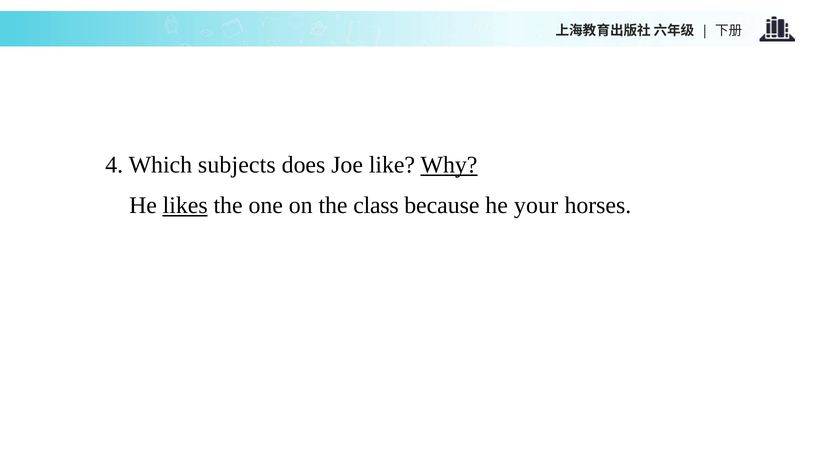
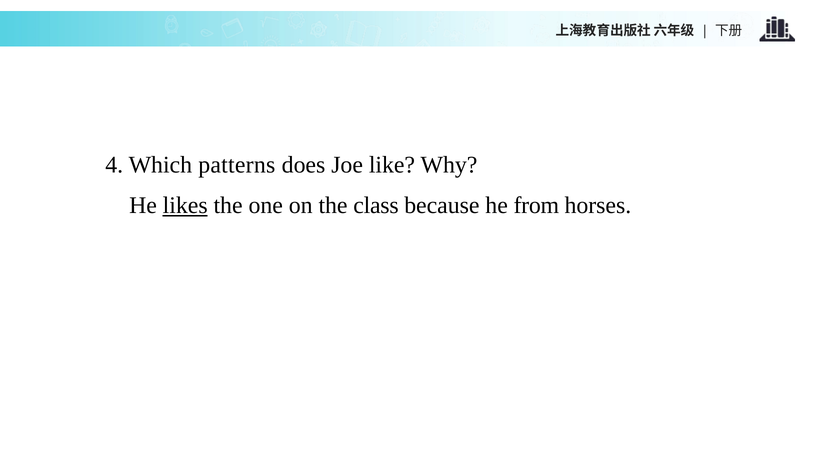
subjects: subjects -> patterns
Why underline: present -> none
your: your -> from
